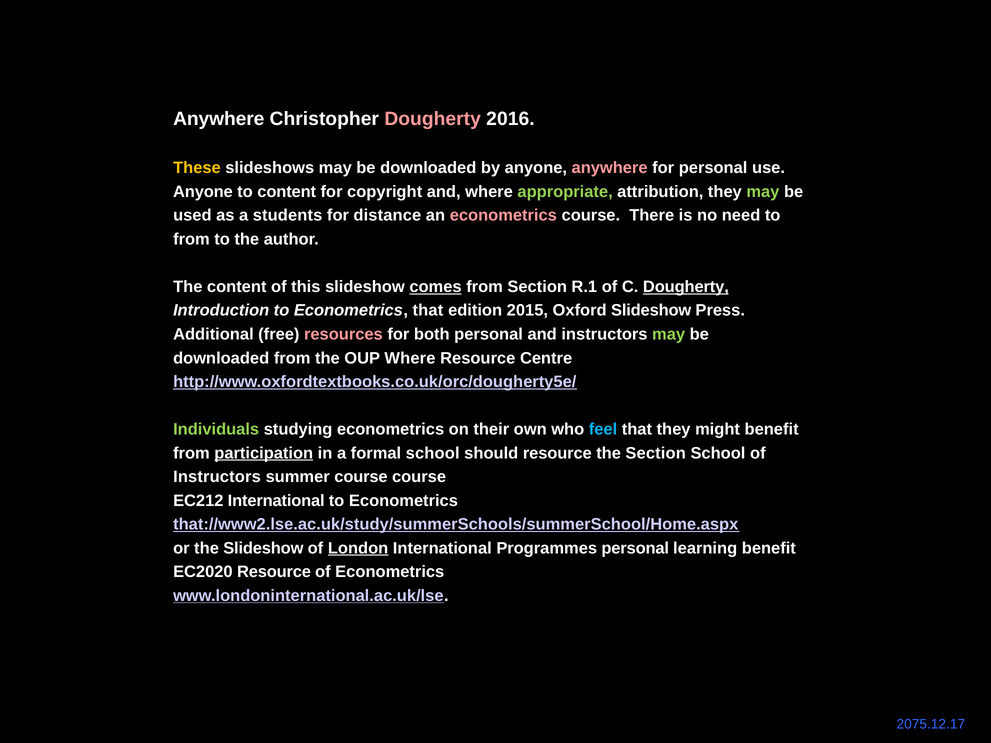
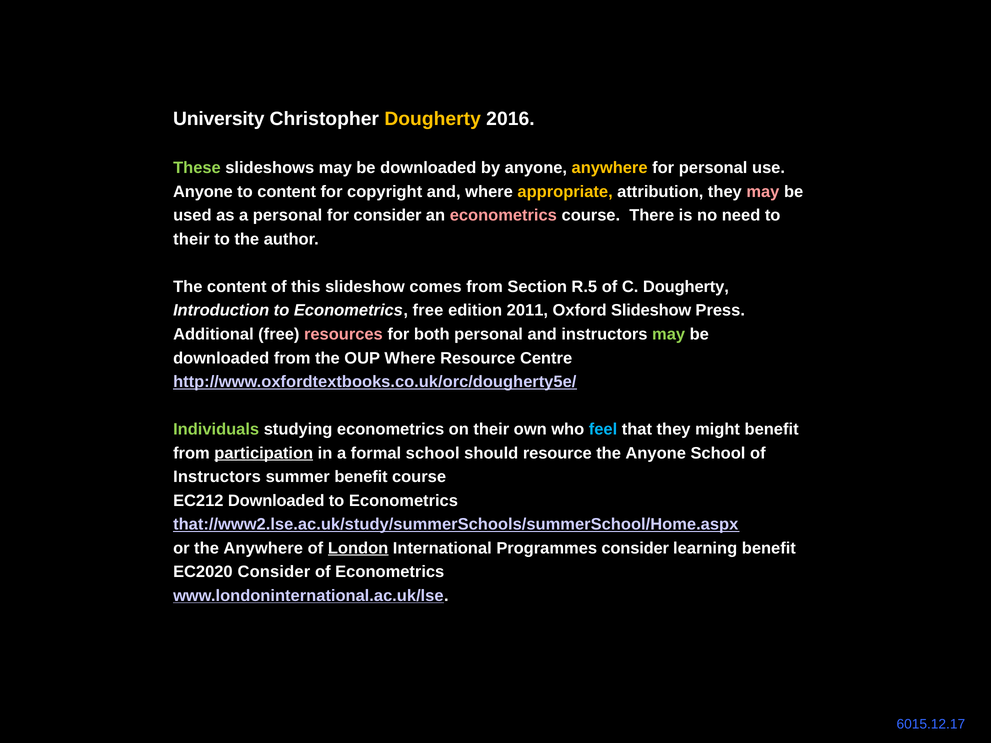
Anywhere at (219, 119): Anywhere -> University
Dougherty at (433, 119) colour: pink -> yellow
These colour: yellow -> light green
anywhere at (610, 168) colour: pink -> yellow
appropriate colour: light green -> yellow
may at (763, 192) colour: light green -> pink
a students: students -> personal
for distance: distance -> consider
from at (191, 239): from -> their
comes underline: present -> none
R.1: R.1 -> R.5
Dougherty at (686, 287) underline: present -> none
Econometrics that: that -> free
2015: 2015 -> 2011
the Section: Section -> Anyone
summer course: course -> benefit
EC212 International: International -> Downloaded
the Slideshow: Slideshow -> Anywhere
Programmes personal: personal -> consider
EC2020 Resource: Resource -> Consider
2075.12.17: 2075.12.17 -> 6015.12.17
